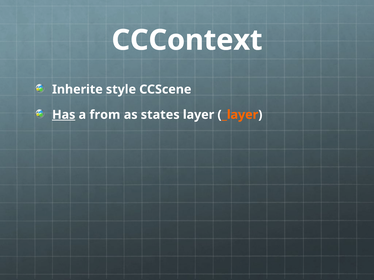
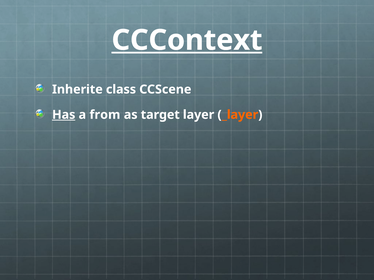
CCContext underline: none -> present
style: style -> class
states: states -> target
